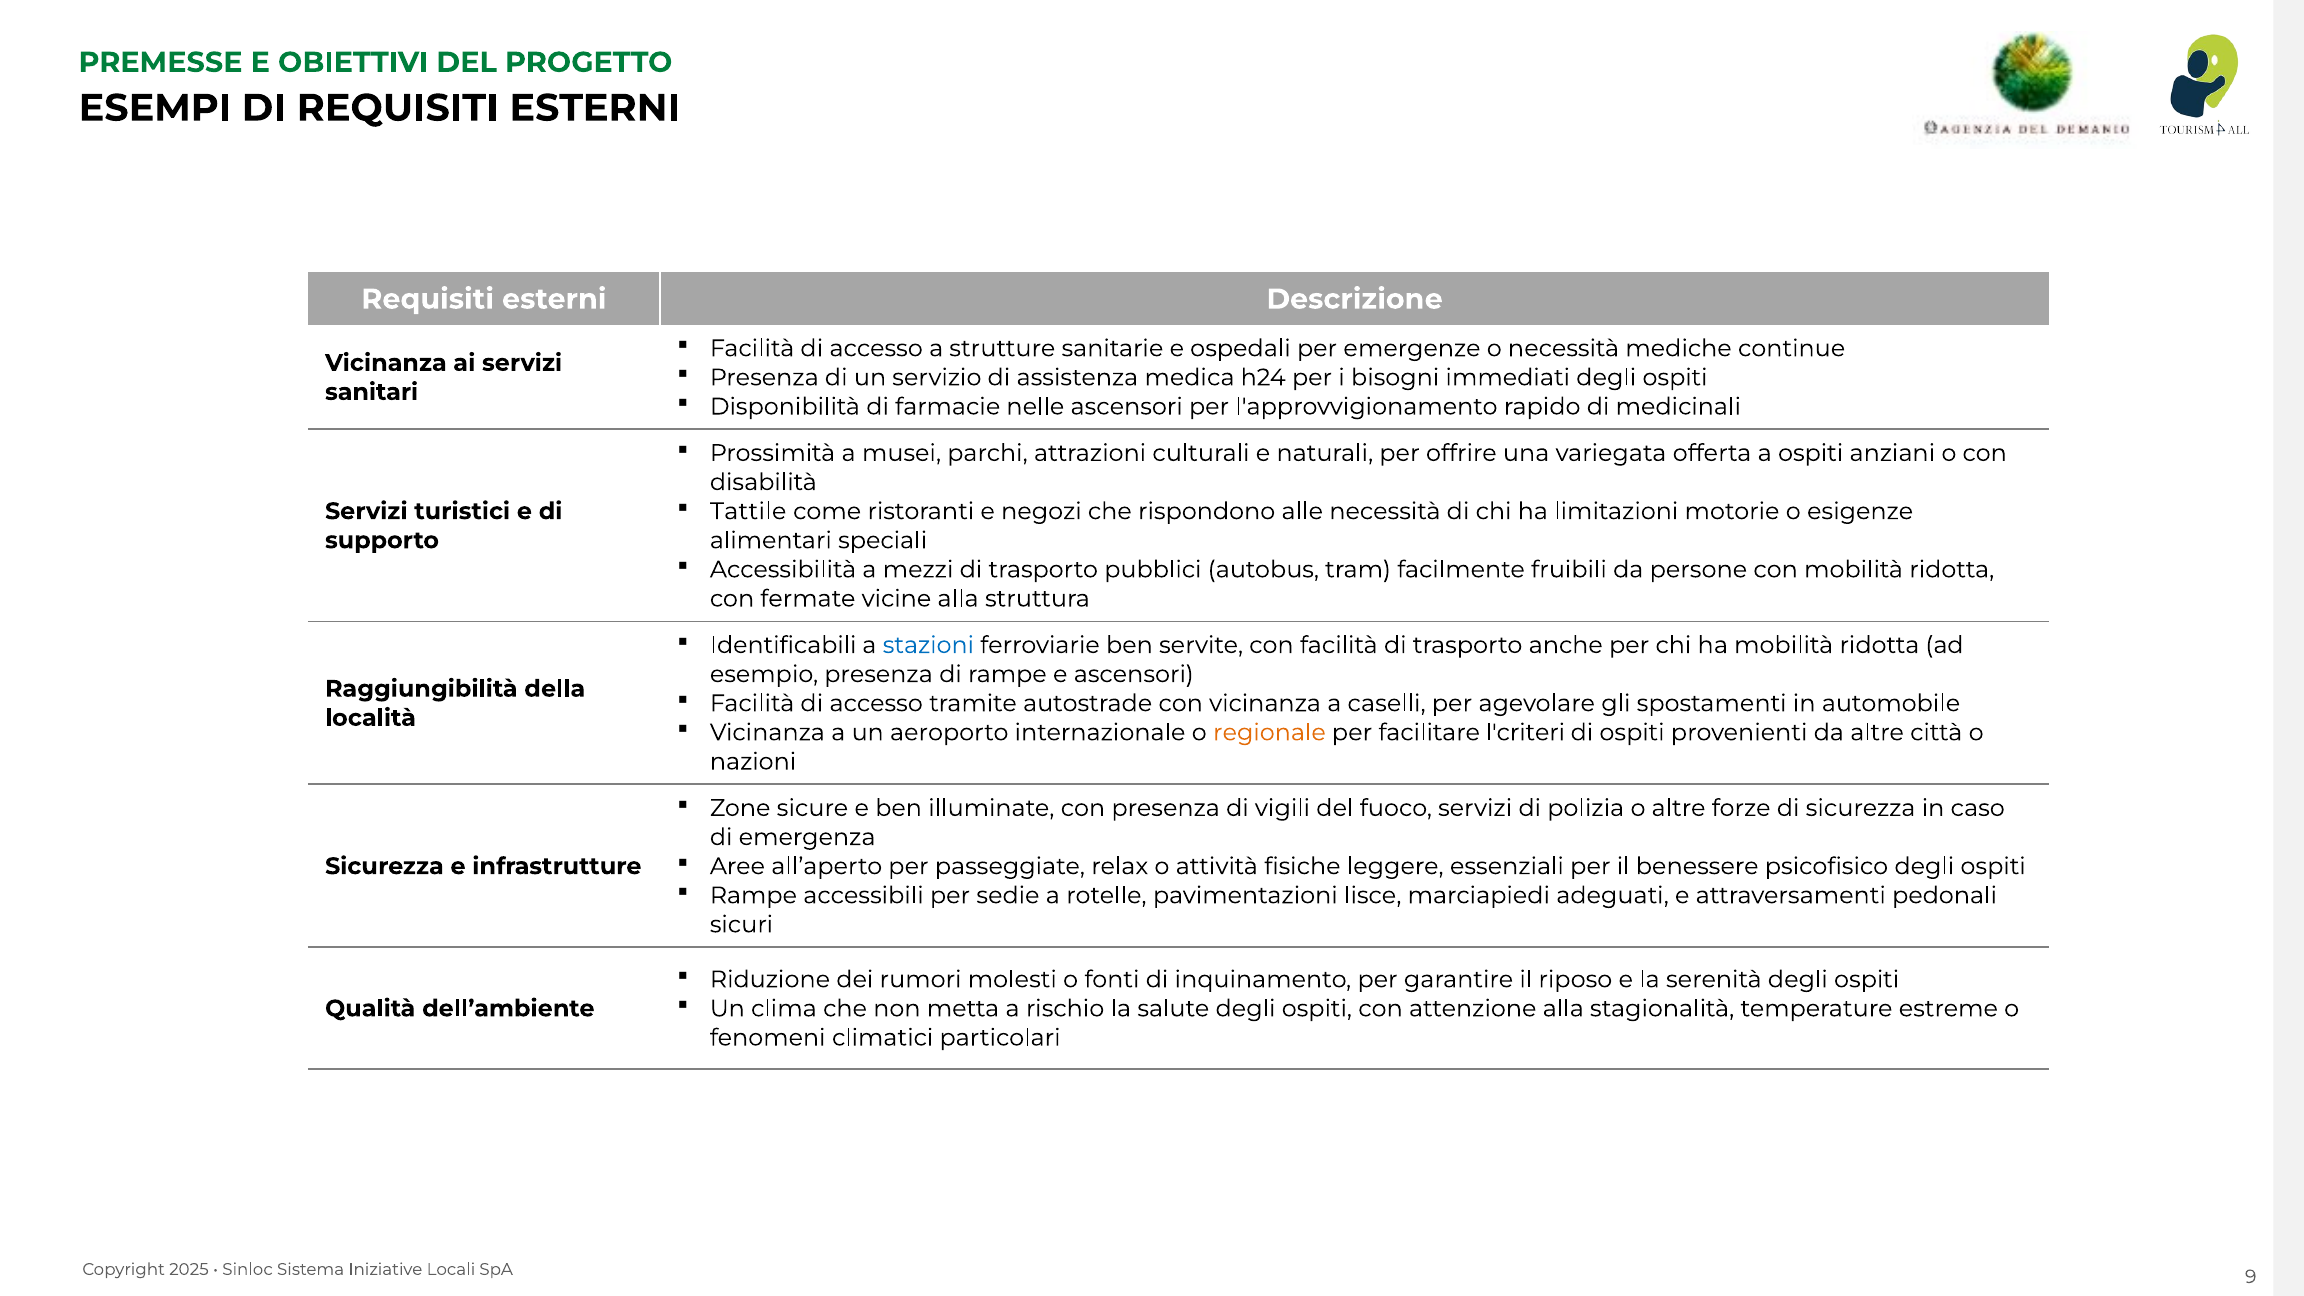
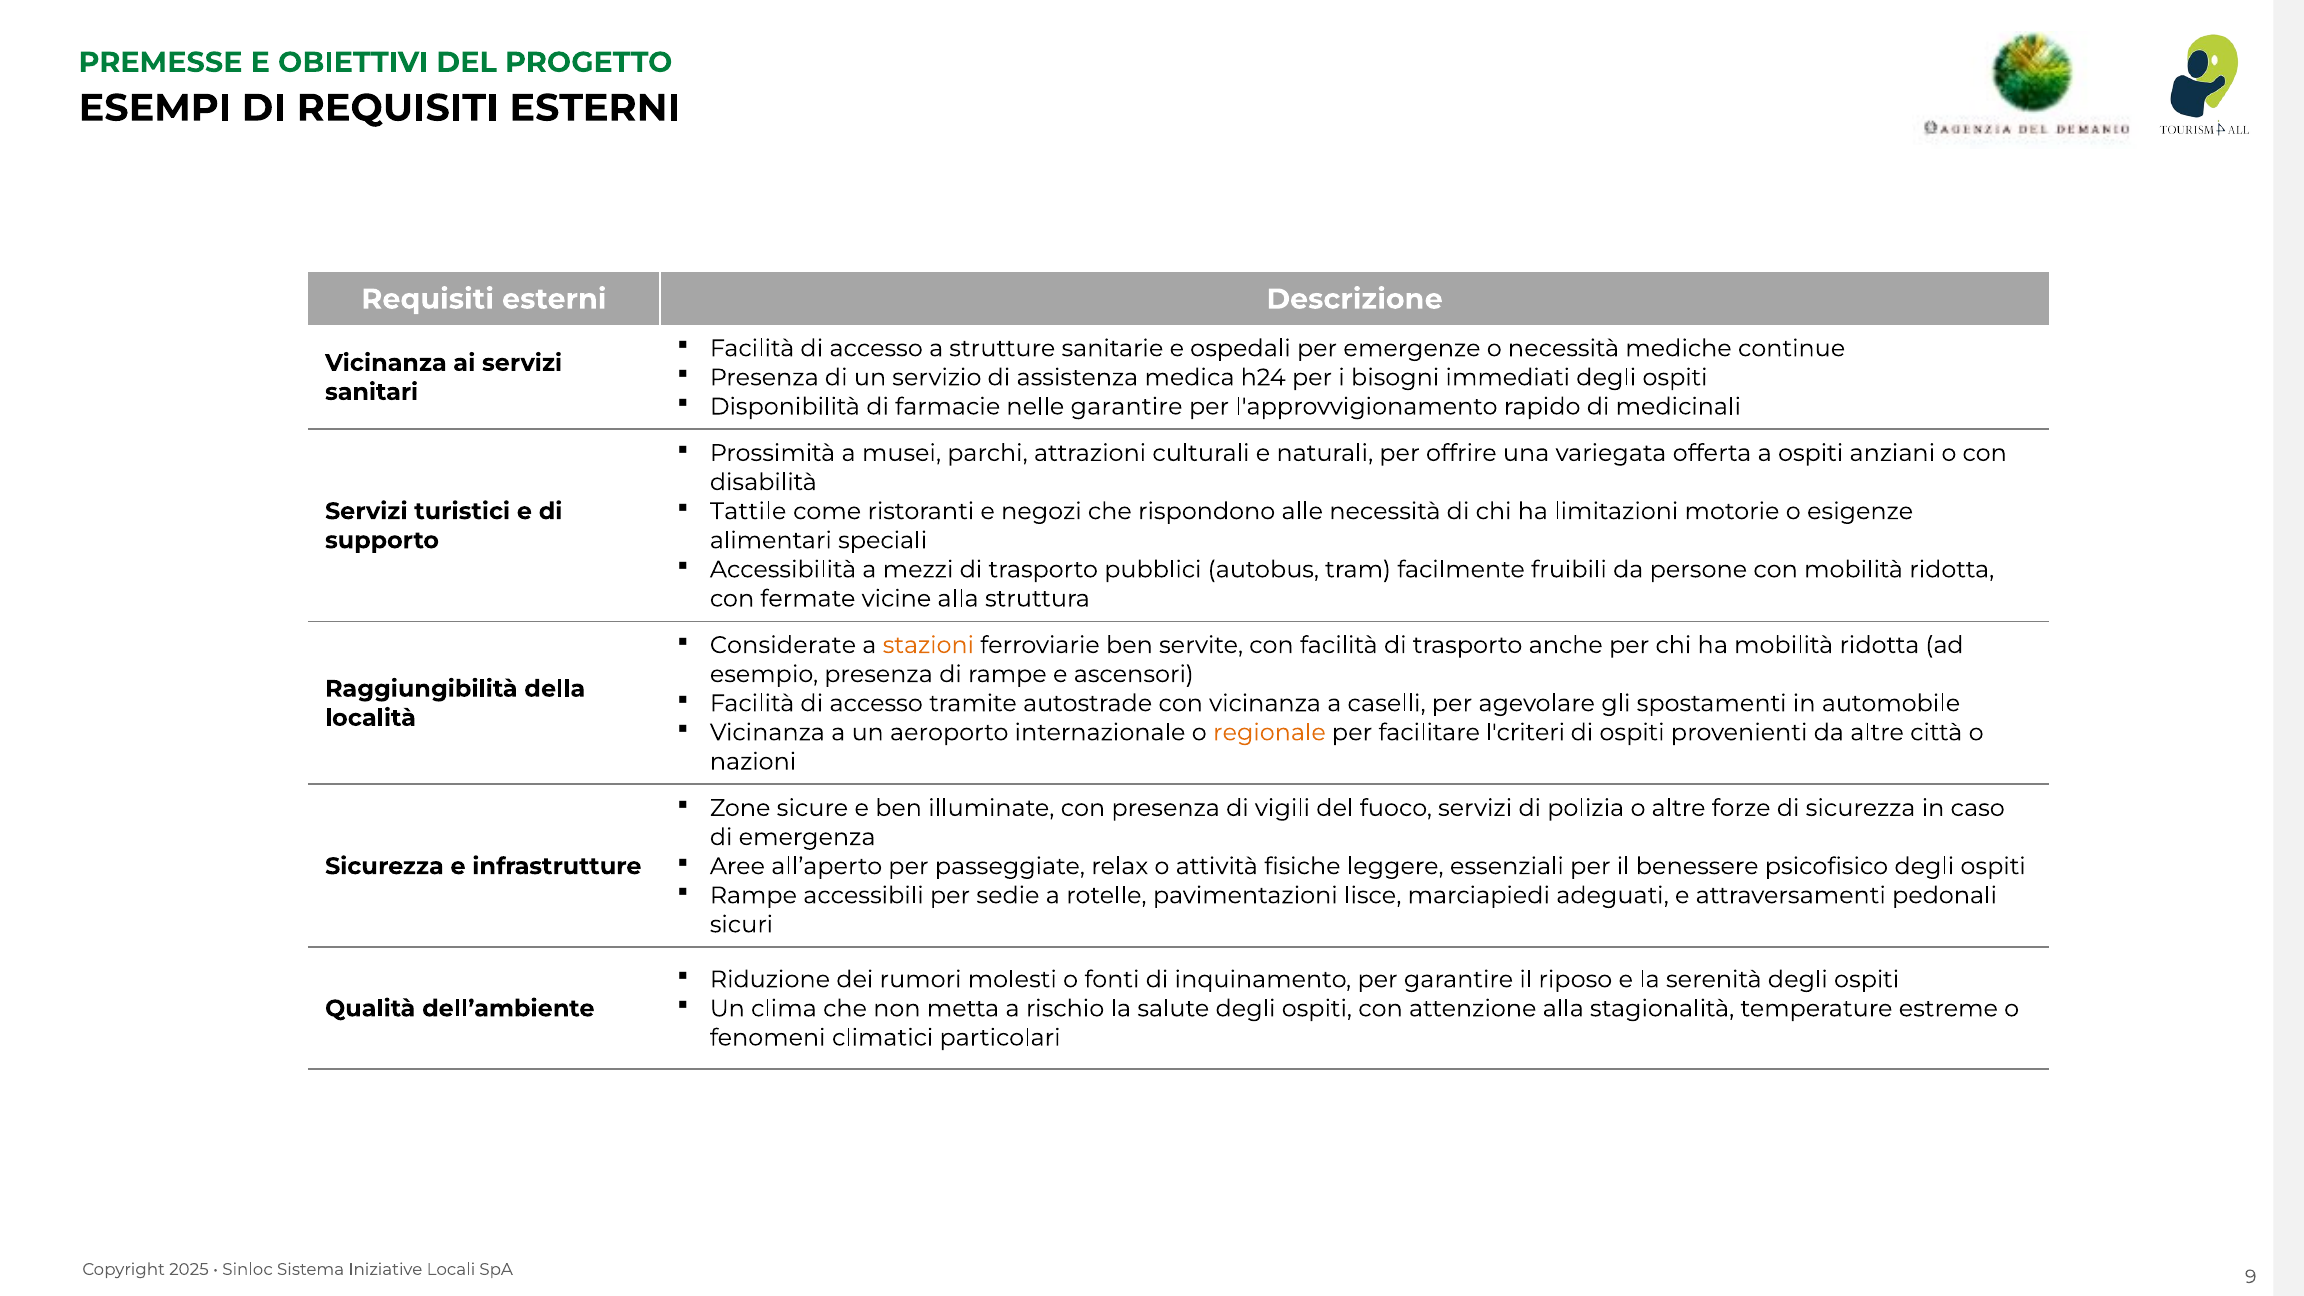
nelle ascensori: ascensori -> garantire
Identificabili: Identificabili -> Considerate
stazioni colour: blue -> orange
